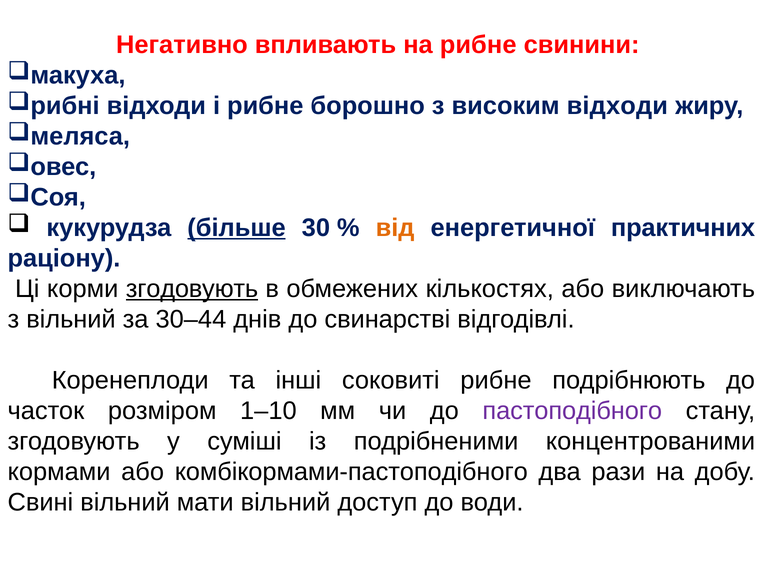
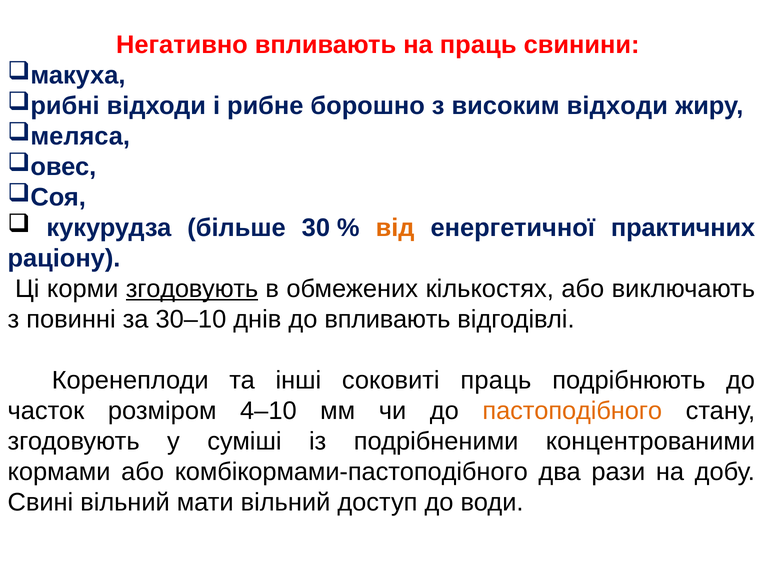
на рибне: рибне -> праць
більше underline: present -> none
з вільний: вільний -> повинні
30–44: 30–44 -> 30–10
до свинарстві: свинарстві -> впливають
соковиті рибне: рибне -> праць
1–10: 1–10 -> 4–10
пастоподібного colour: purple -> orange
